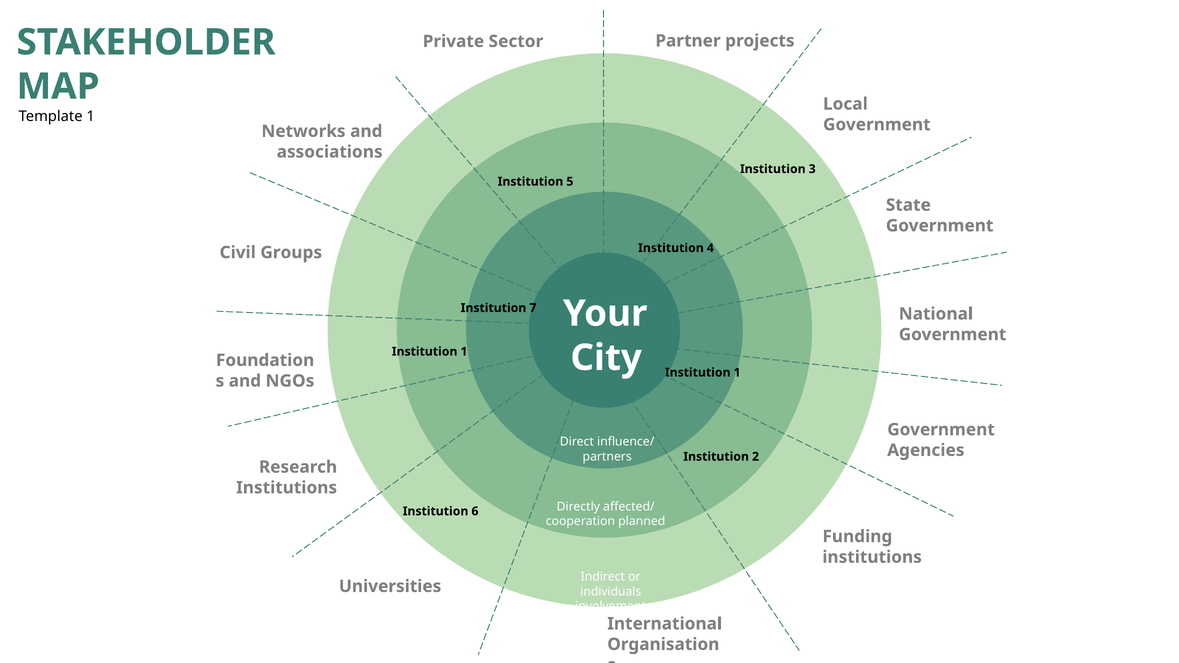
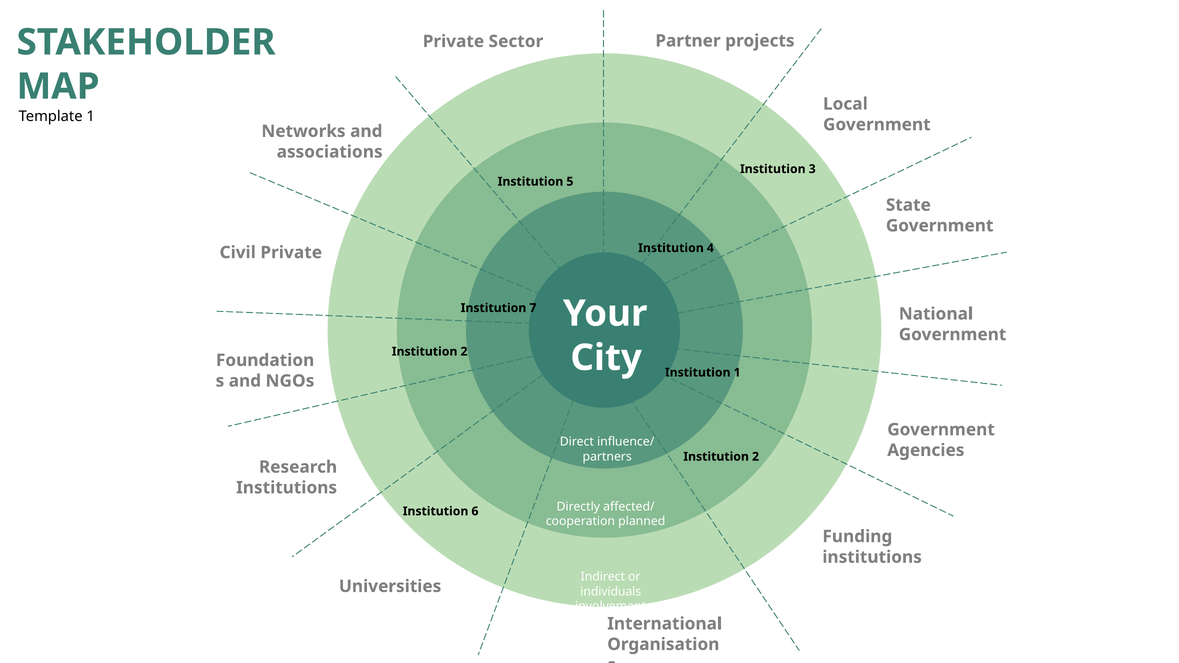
Civil Groups: Groups -> Private
1 at (464, 352): 1 -> 2
